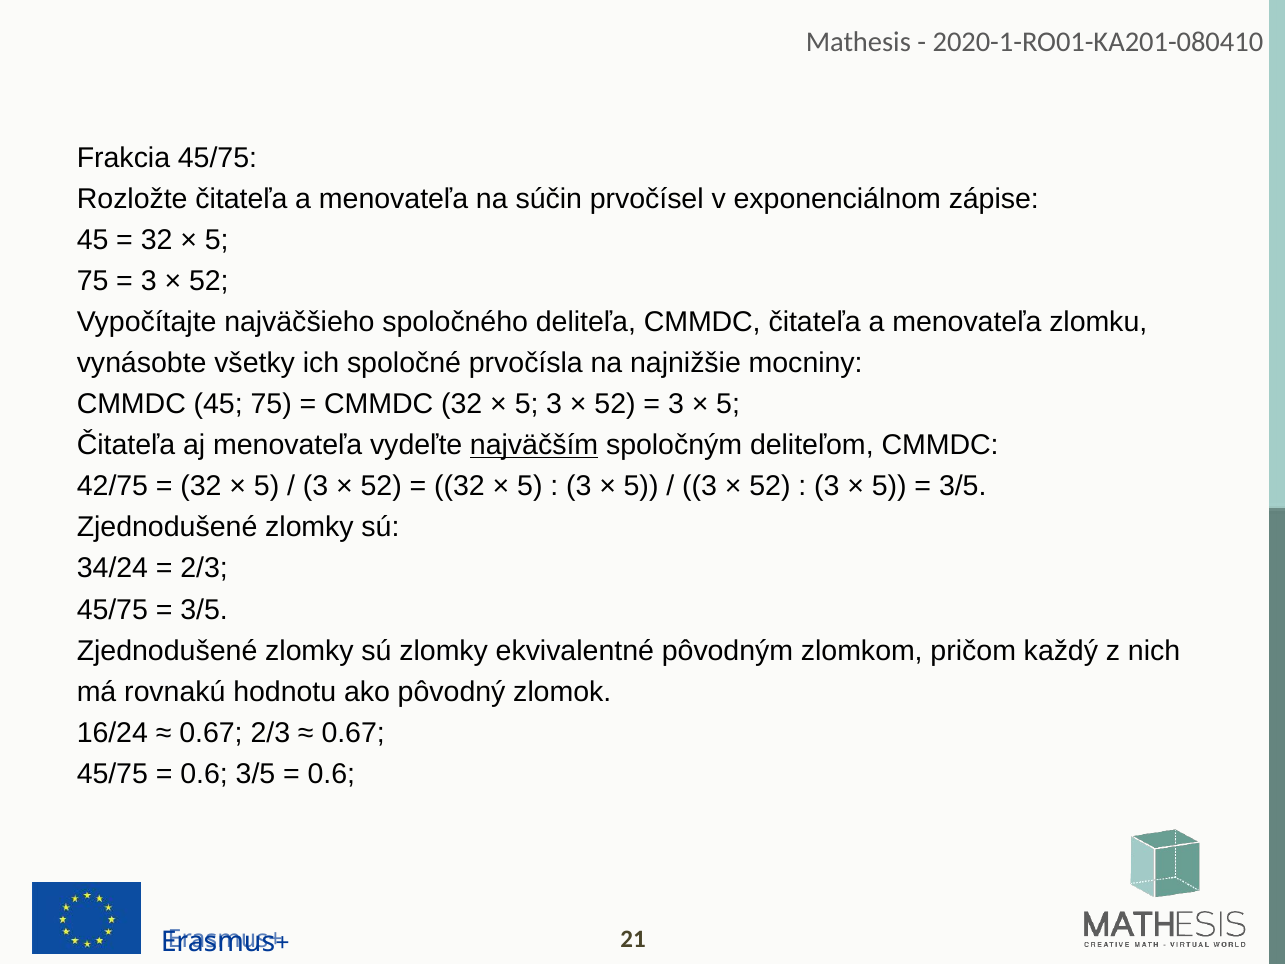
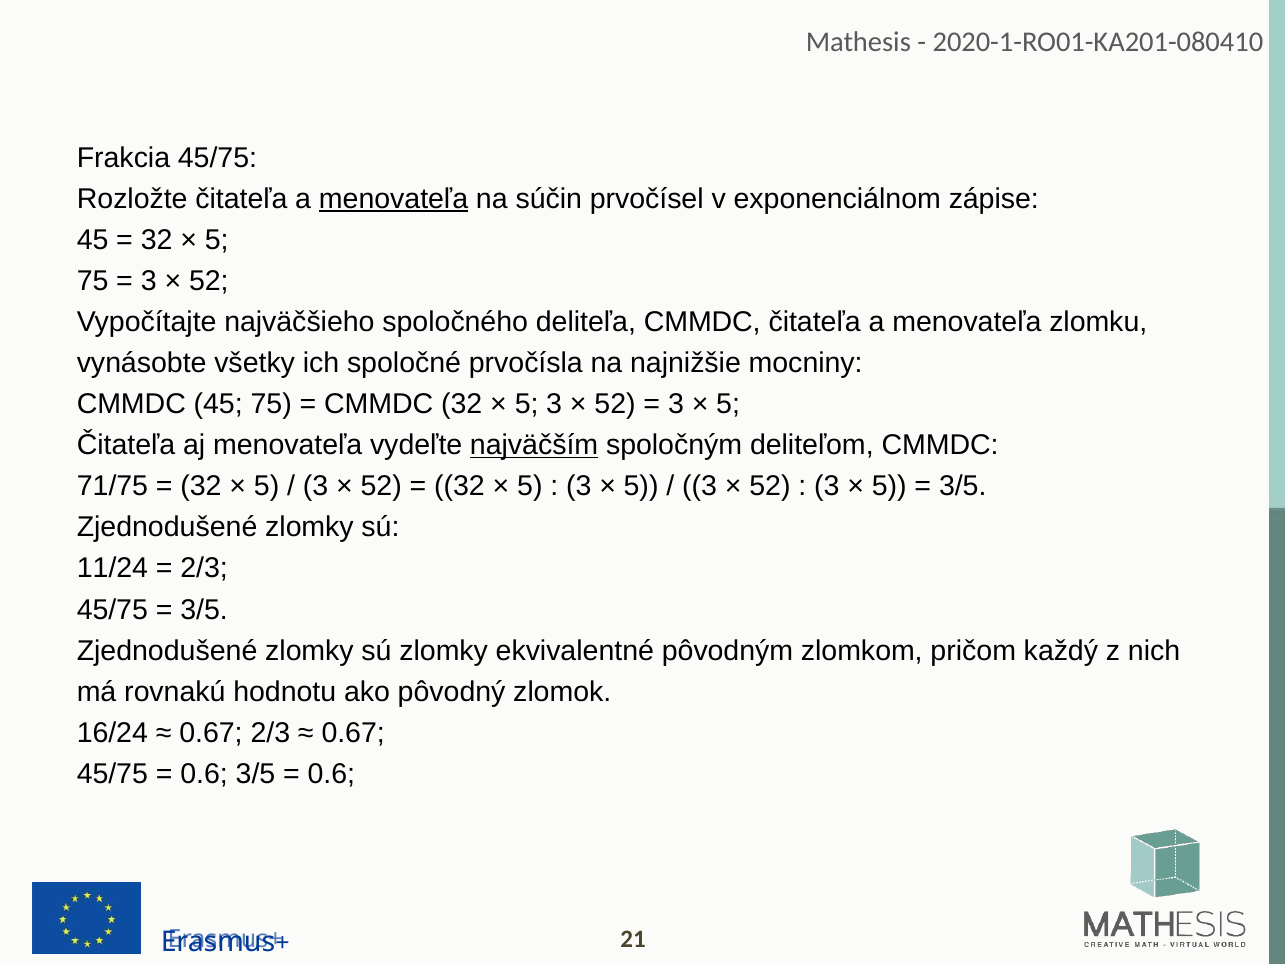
menovateľa at (394, 199) underline: none -> present
42/75: 42/75 -> 71/75
34/24: 34/24 -> 11/24
